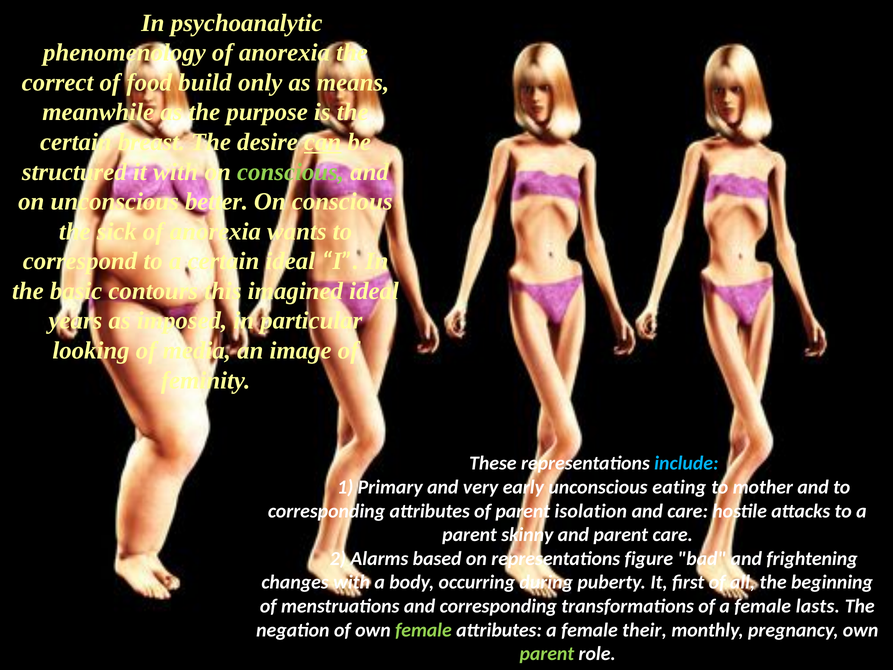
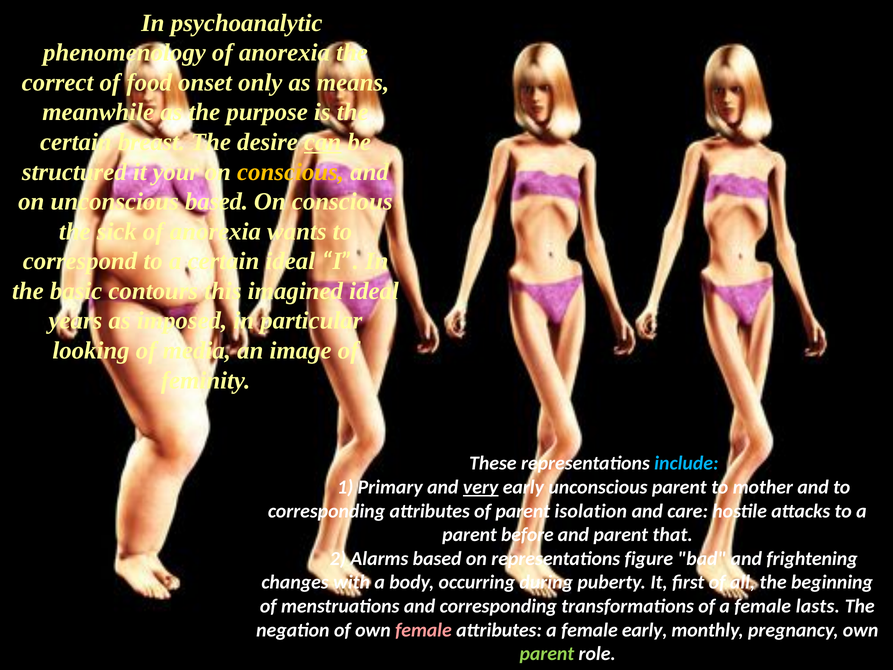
build: build -> onset
it with: with -> your
conscious at (291, 172) colour: light green -> yellow
unconscious better: better -> based
very underline: none -> present
unconscious eating: eating -> parent
skinny: skinny -> before
parent care: care -> that
female at (423, 630) colour: light green -> pink
female their: their -> early
